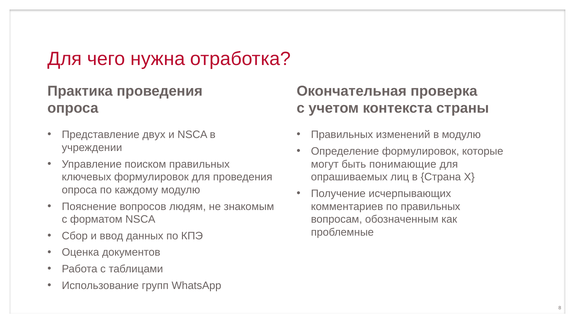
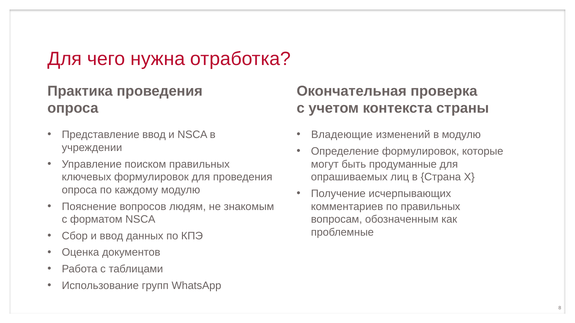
Представление двух: двух -> ввод
Правильных at (342, 135): Правильных -> Владеющие
понимающие: понимающие -> продуманные
